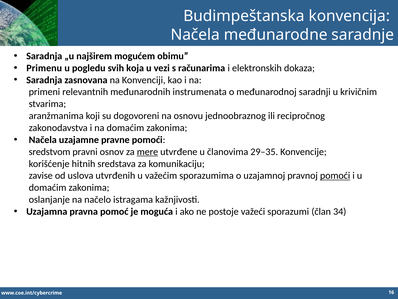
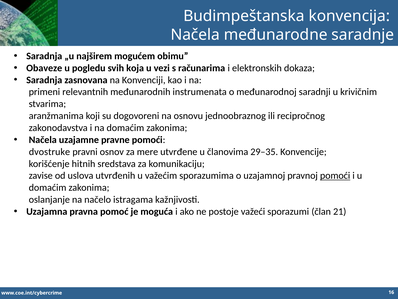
Primenu: Primenu -> Obaveze
sredstvom: sredstvom -> dvostruke
mere underline: present -> none
34: 34 -> 21
